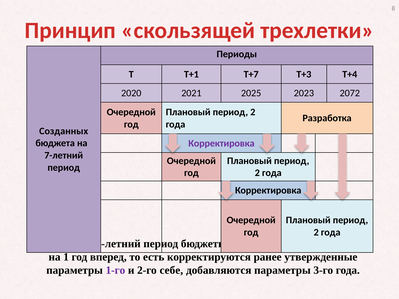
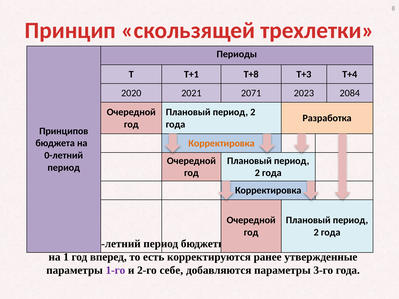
Т+7: Т+7 -> Т+8
2025: 2025 -> 2071
2072: 2072 -> 2084
Созданных: Созданных -> Принципов
Корректировка at (221, 143) colour: purple -> orange
7-летний: 7-летний -> 0-летний
